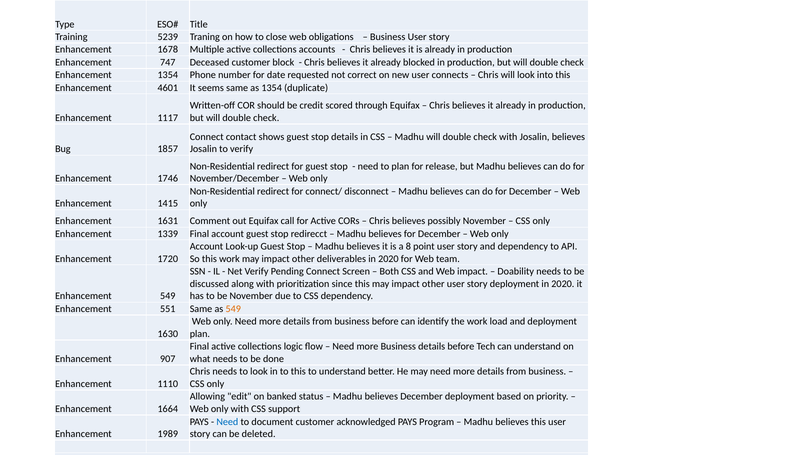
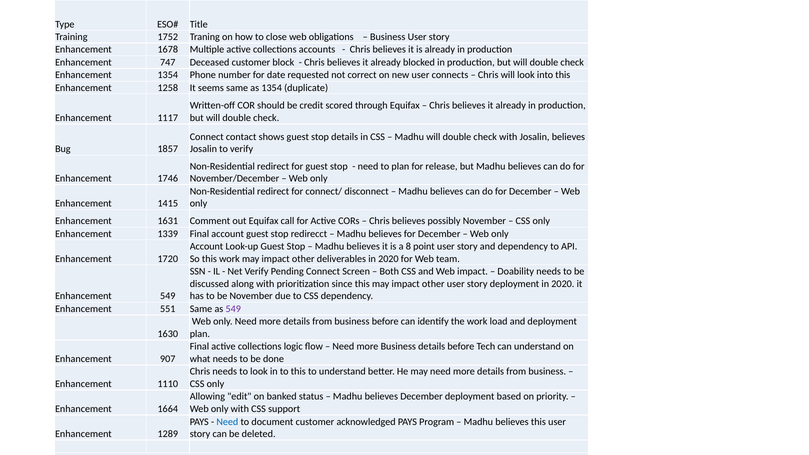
5239: 5239 -> 1752
4601: 4601 -> 1258
549 at (233, 309) colour: orange -> purple
1989: 1989 -> 1289
